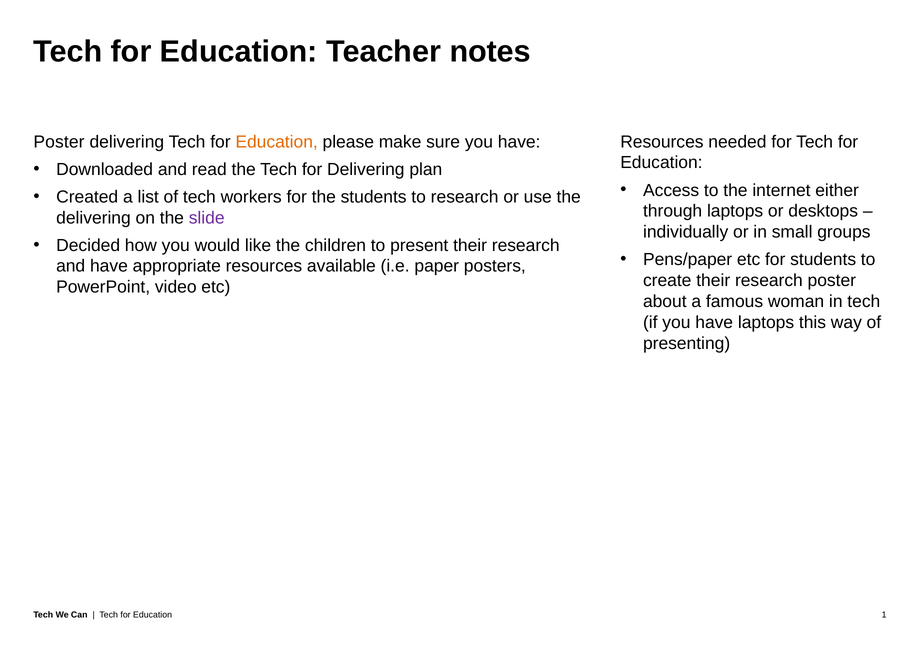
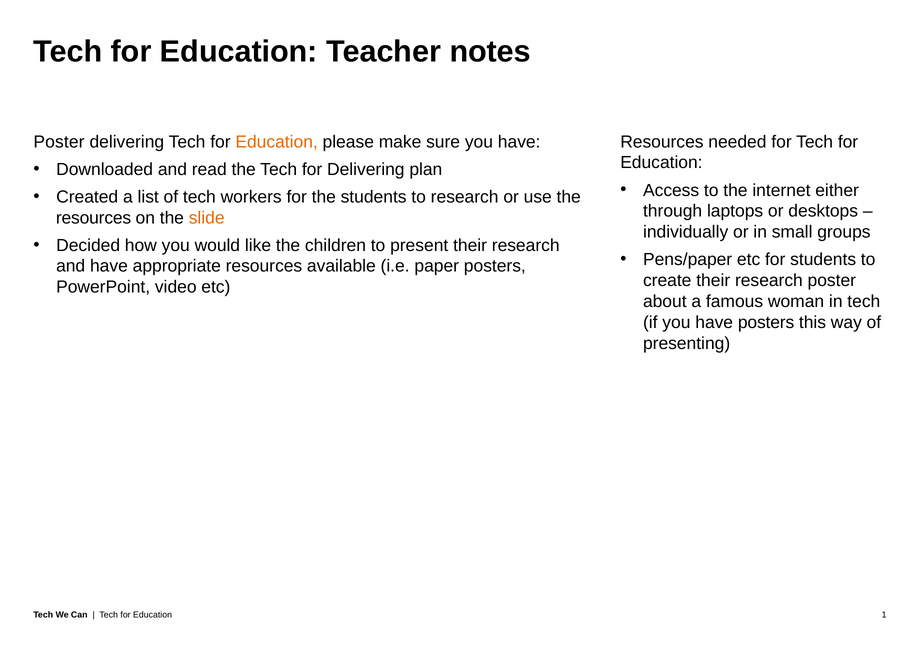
delivering at (93, 218): delivering -> resources
slide colour: purple -> orange
have laptops: laptops -> posters
